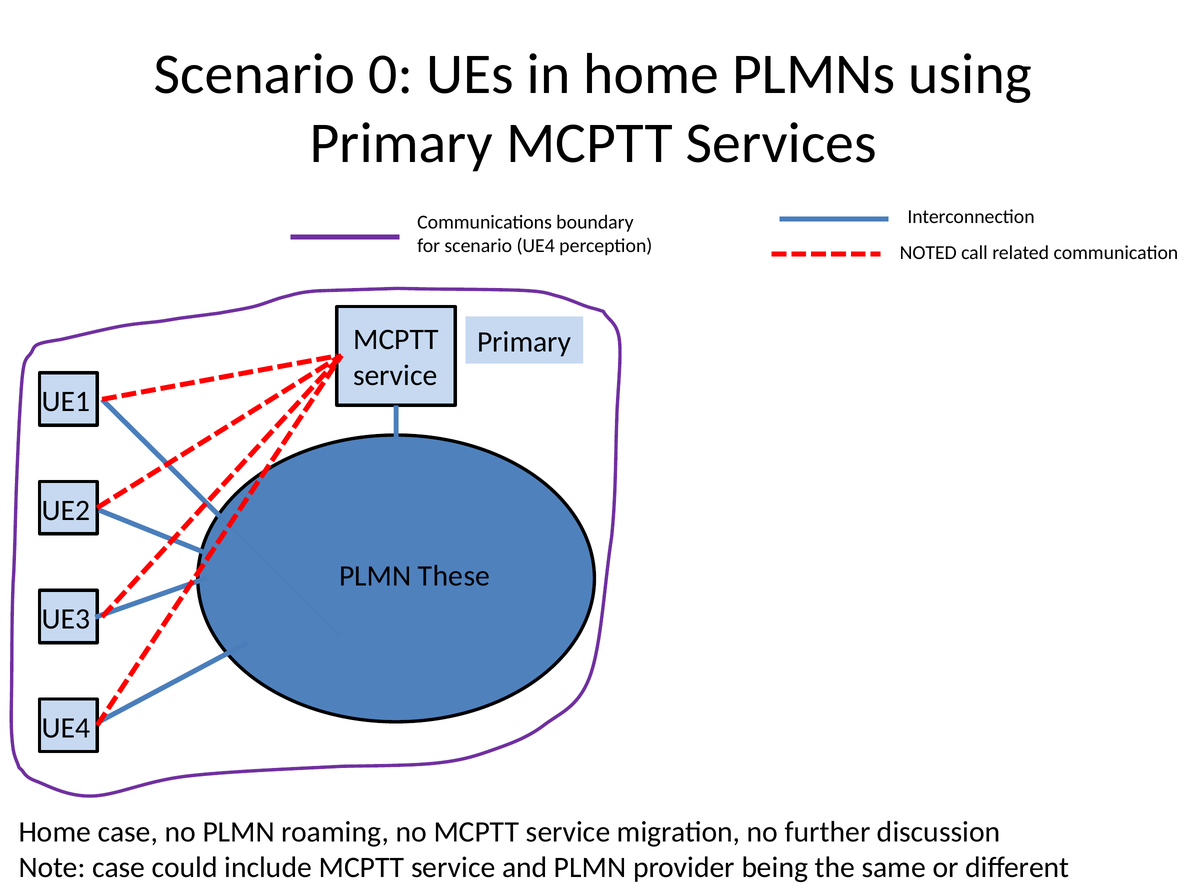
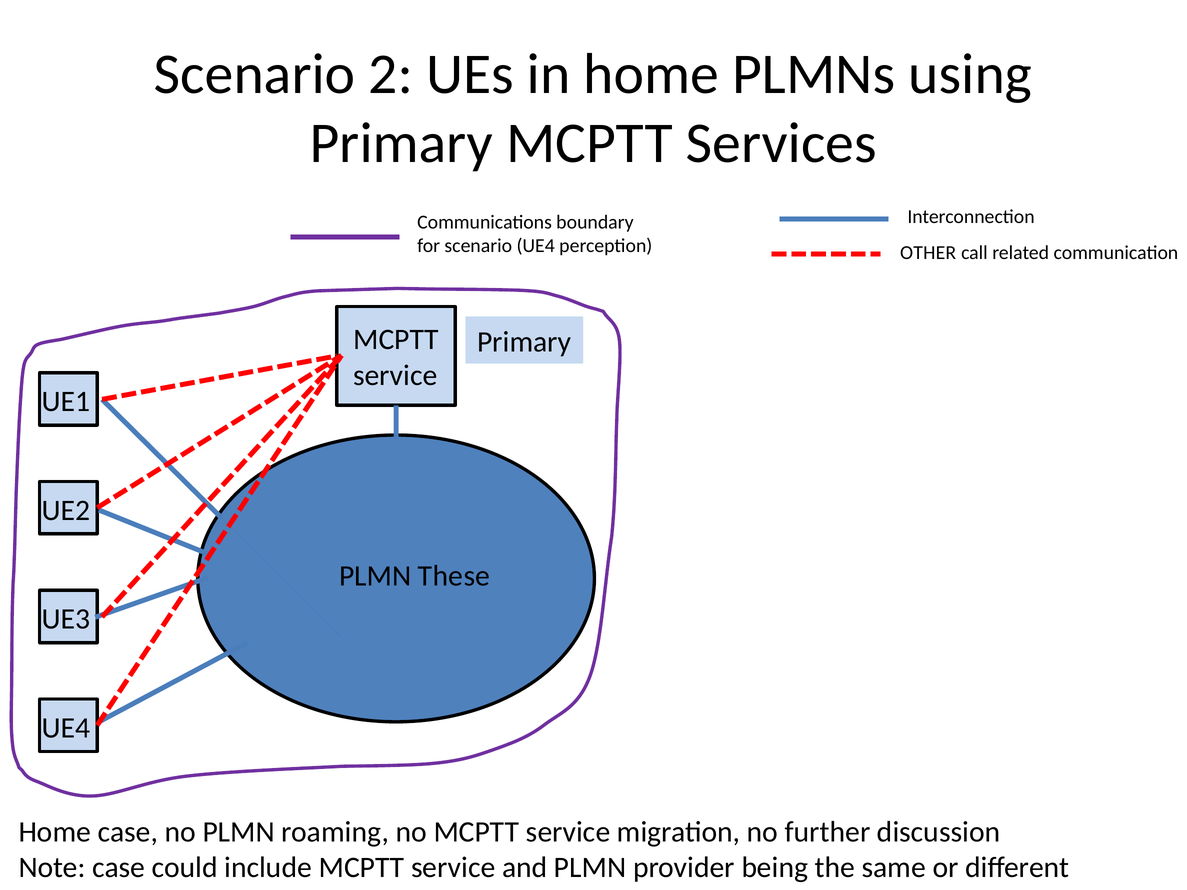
0: 0 -> 2
NOTED: NOTED -> OTHER
